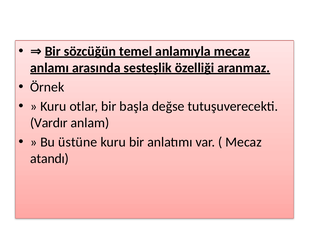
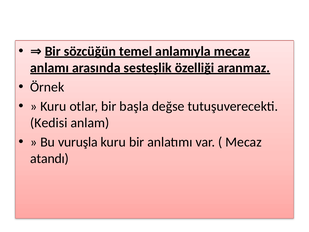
Vardır: Vardır -> Kedisi
üstüne: üstüne -> vuruşla
